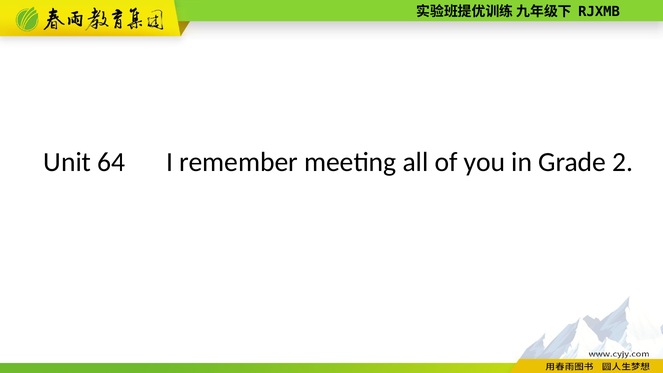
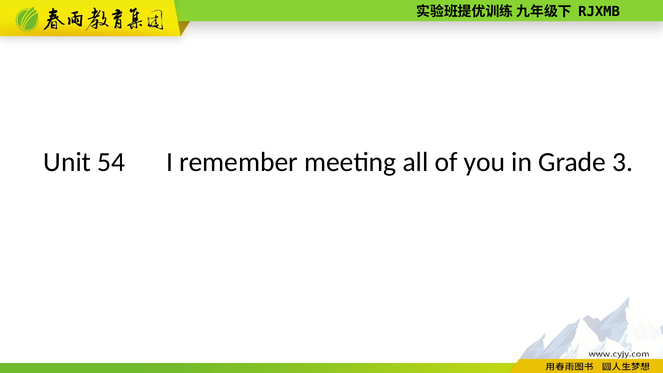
64: 64 -> 54
2: 2 -> 3
